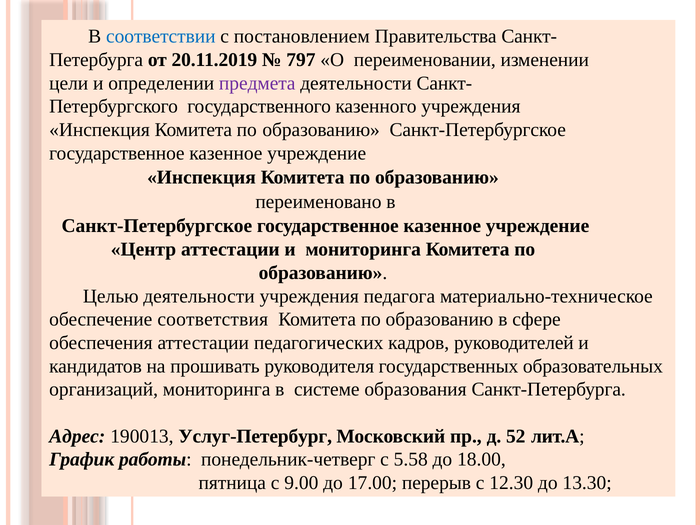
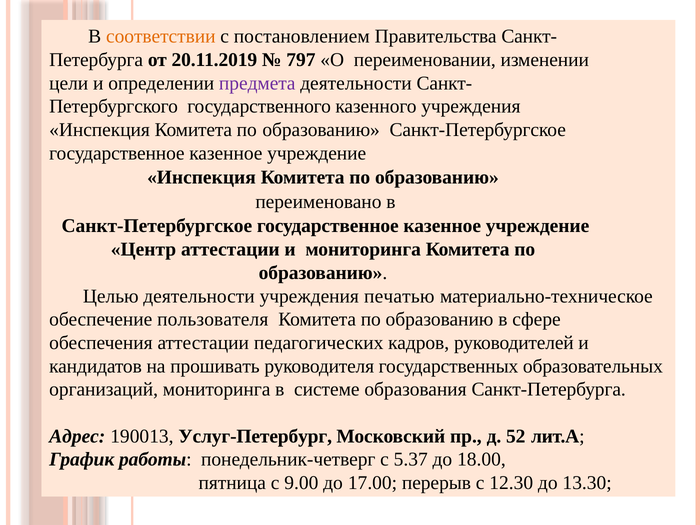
соответствии colour: blue -> orange
педагога: педагога -> печатью
соответствия: соответствия -> пользователя
5.58: 5.58 -> 5.37
